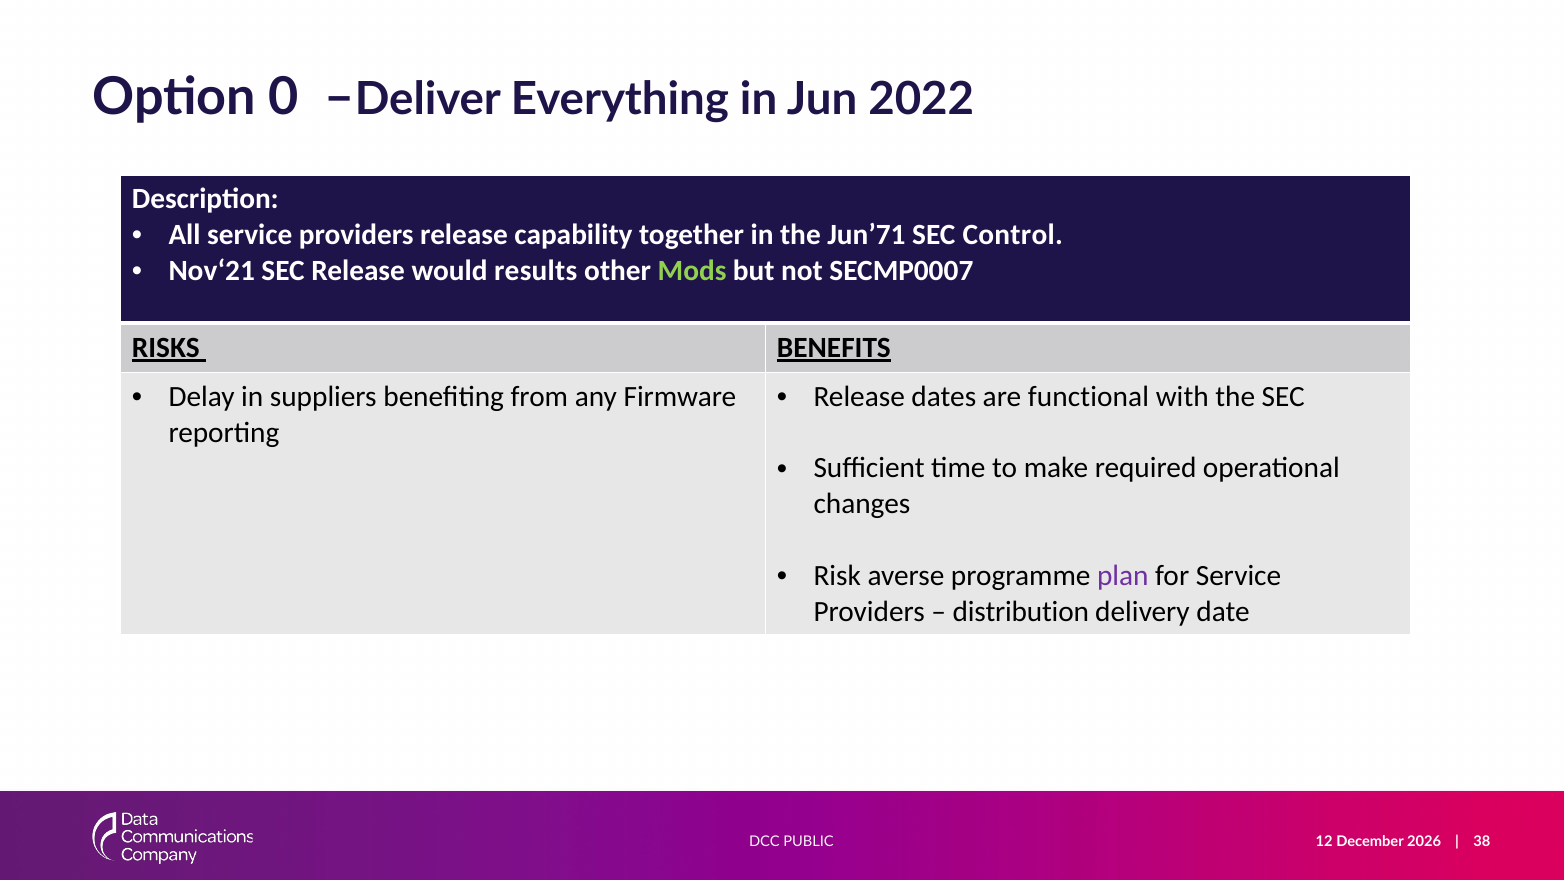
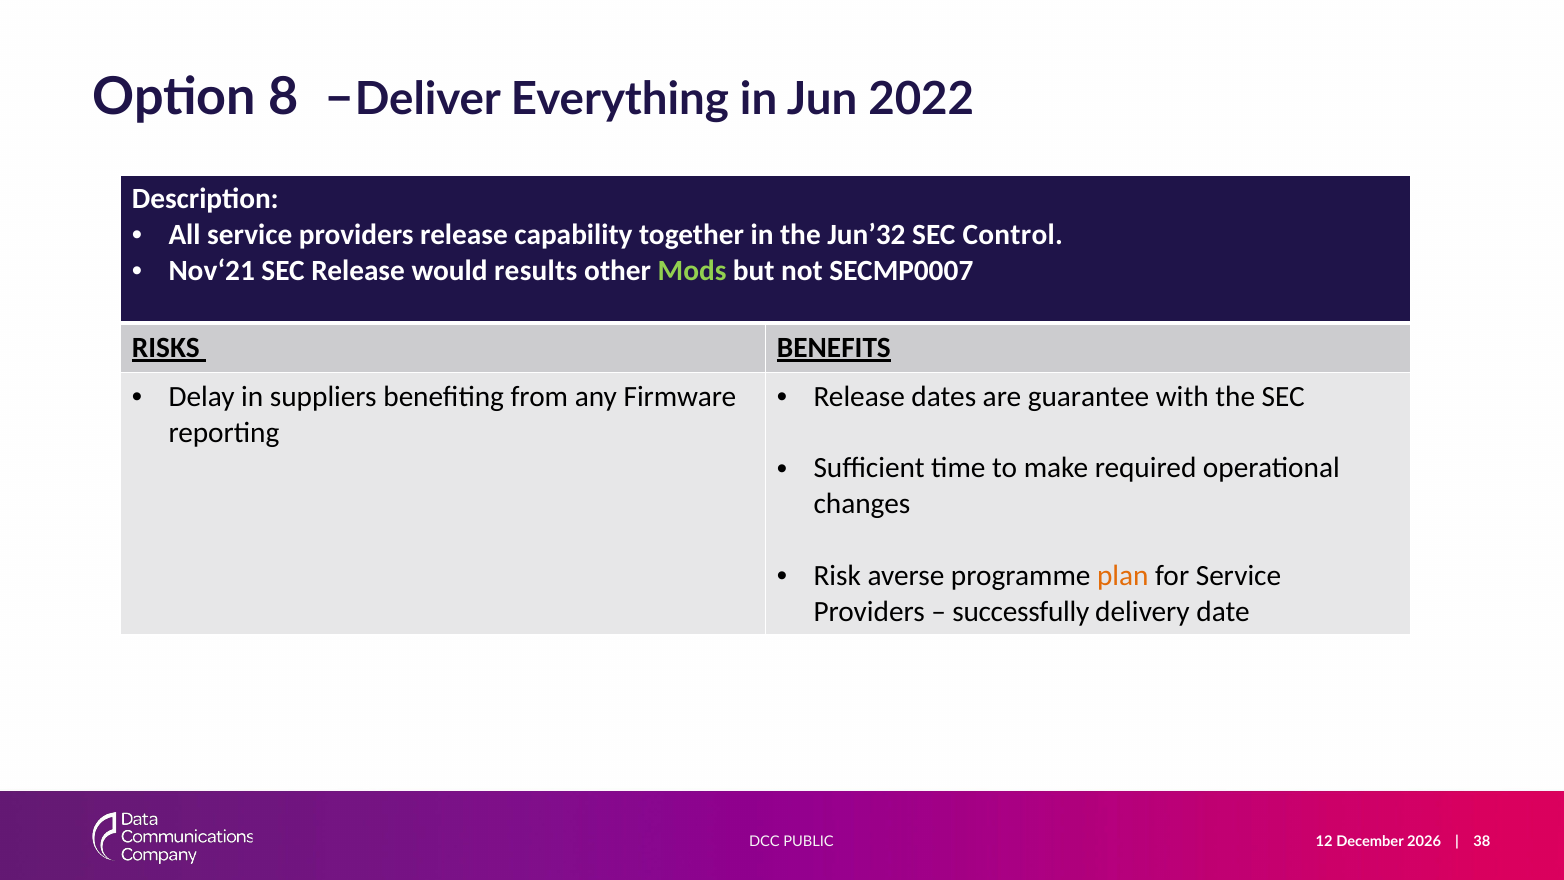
0: 0 -> 8
Jun’71: Jun’71 -> Jun’32
functional: functional -> guarantee
plan colour: purple -> orange
distribution: distribution -> successfully
